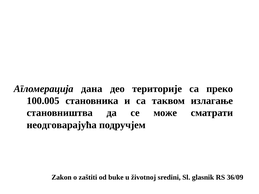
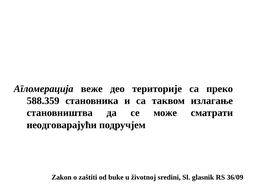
дана: дана -> веже
100.005: 100.005 -> 588.359
неодговарајућа: неодговарајућа -> неодговарајући
